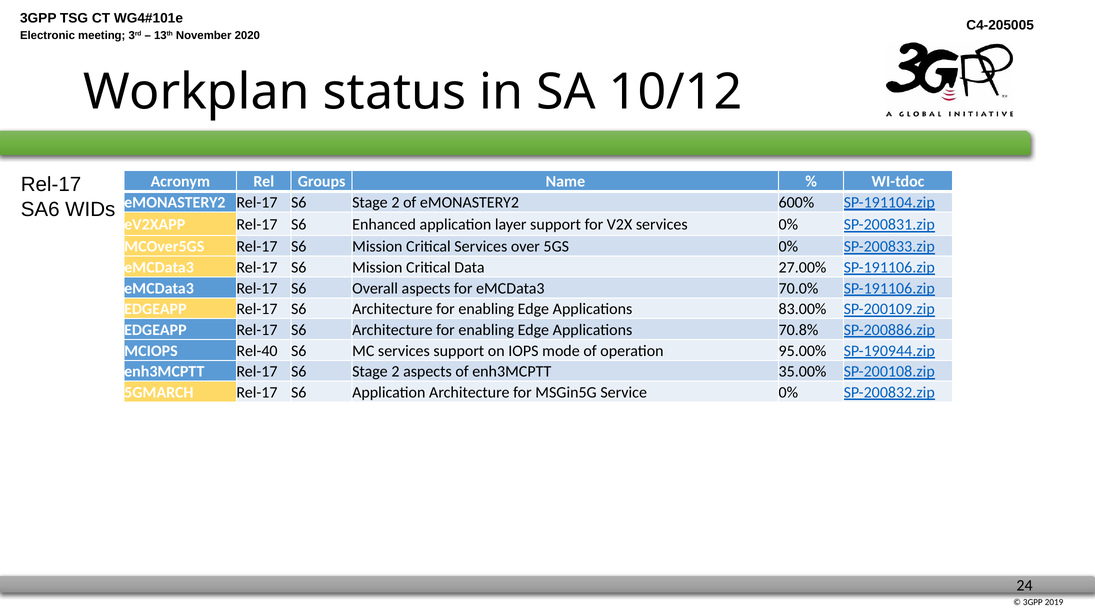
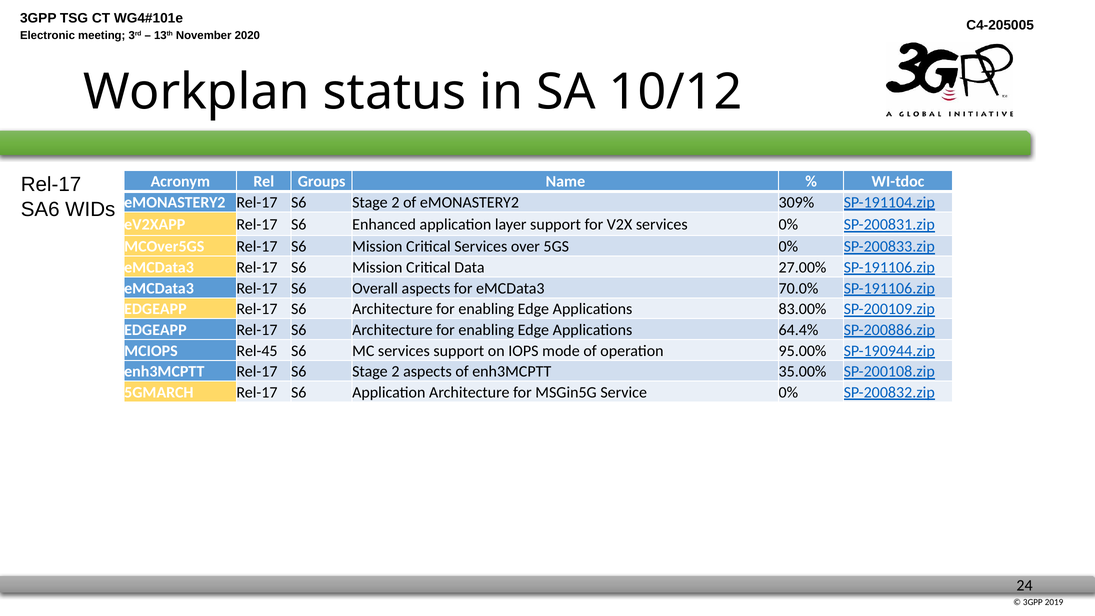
600%: 600% -> 309%
70.8%: 70.8% -> 64.4%
Rel-40: Rel-40 -> Rel-45
